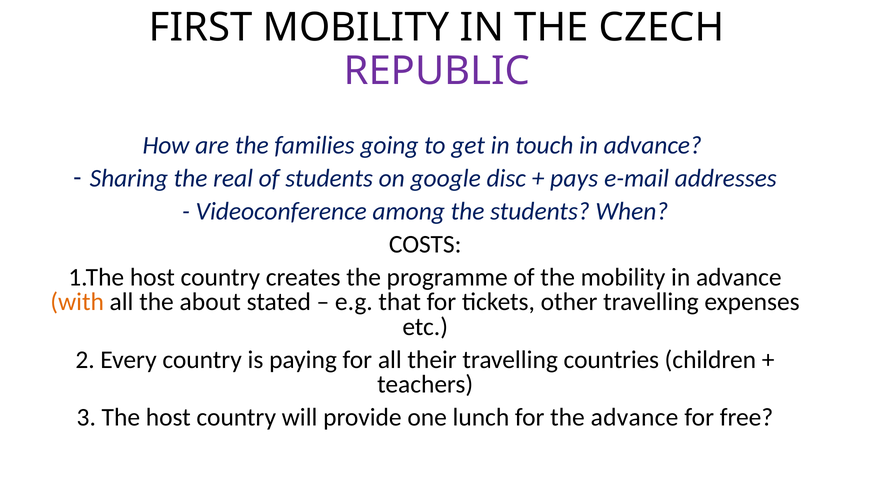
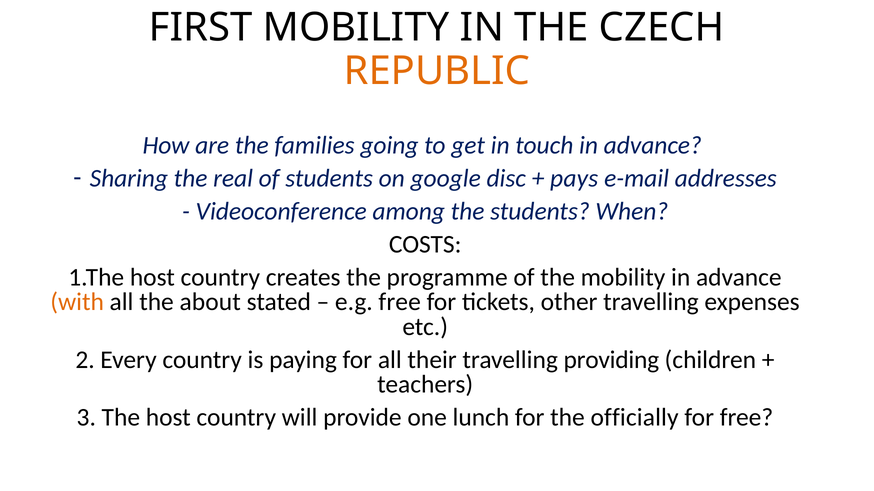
REPUBLIC colour: purple -> orange
e.g that: that -> free
countries: countries -> providing
the advance: advance -> officially
